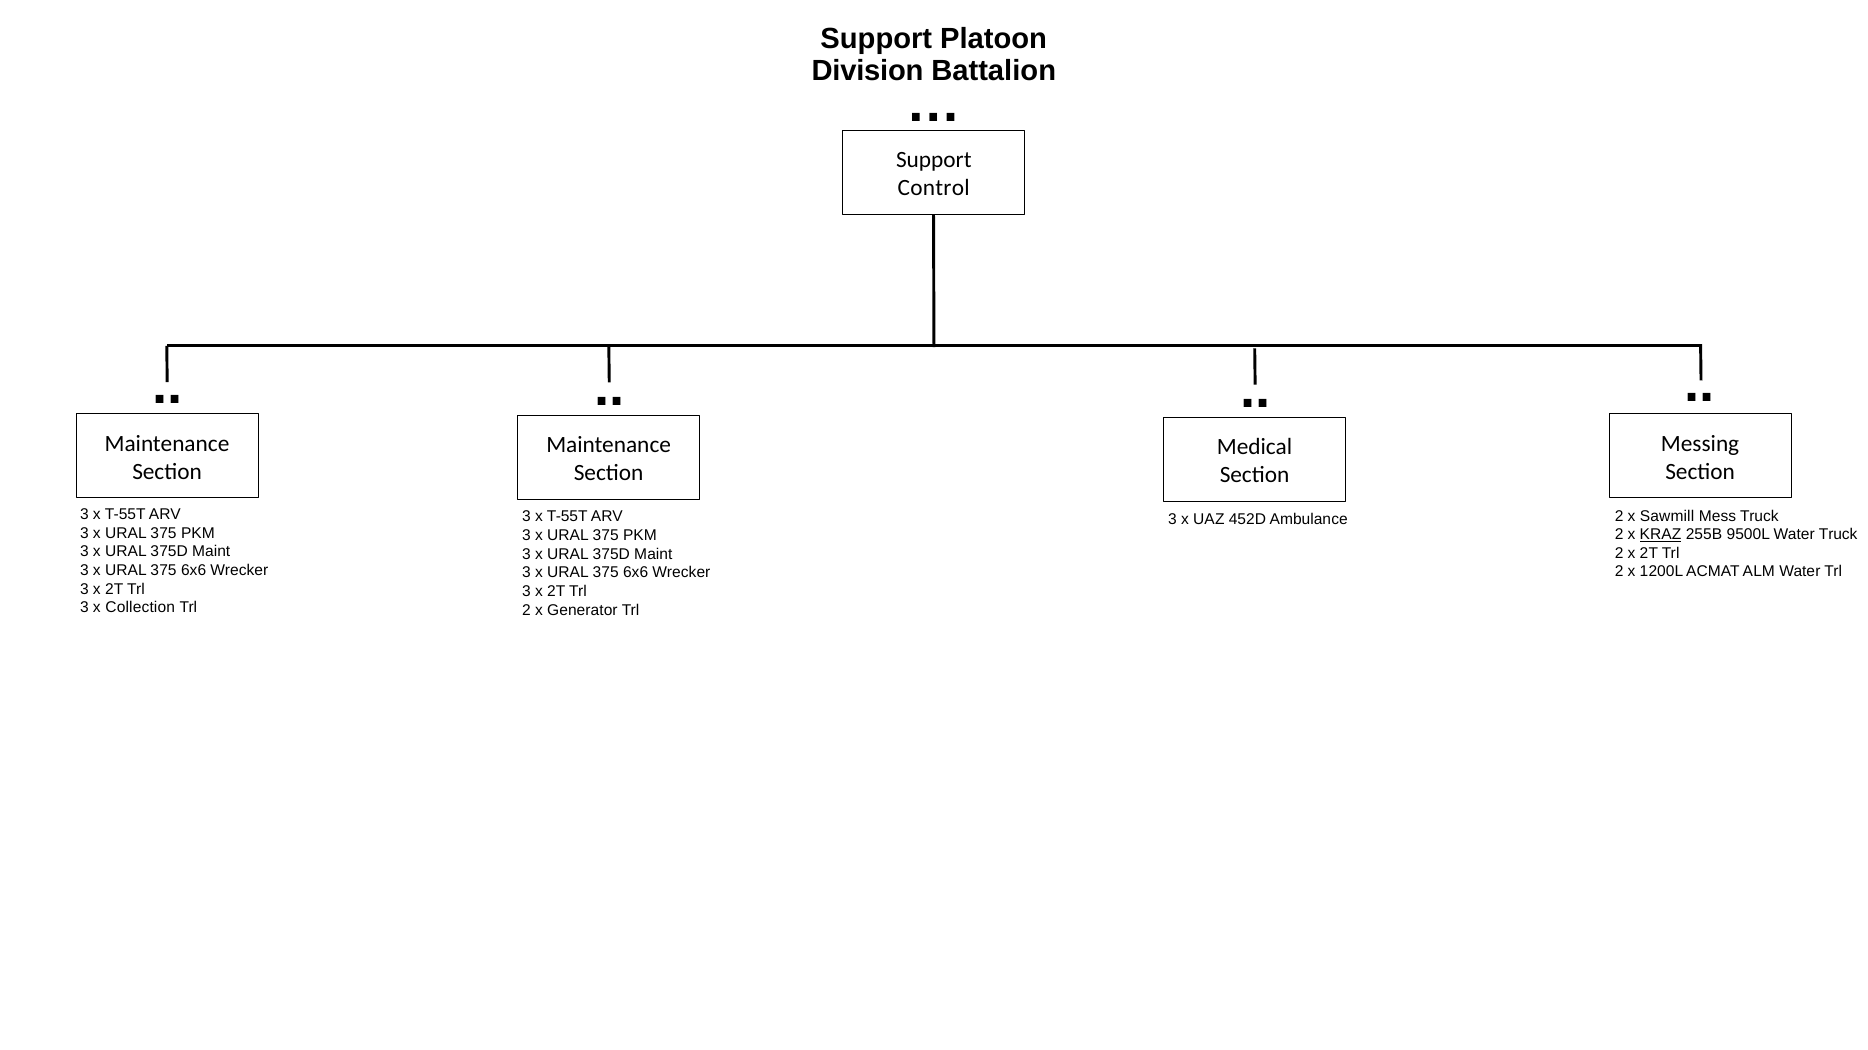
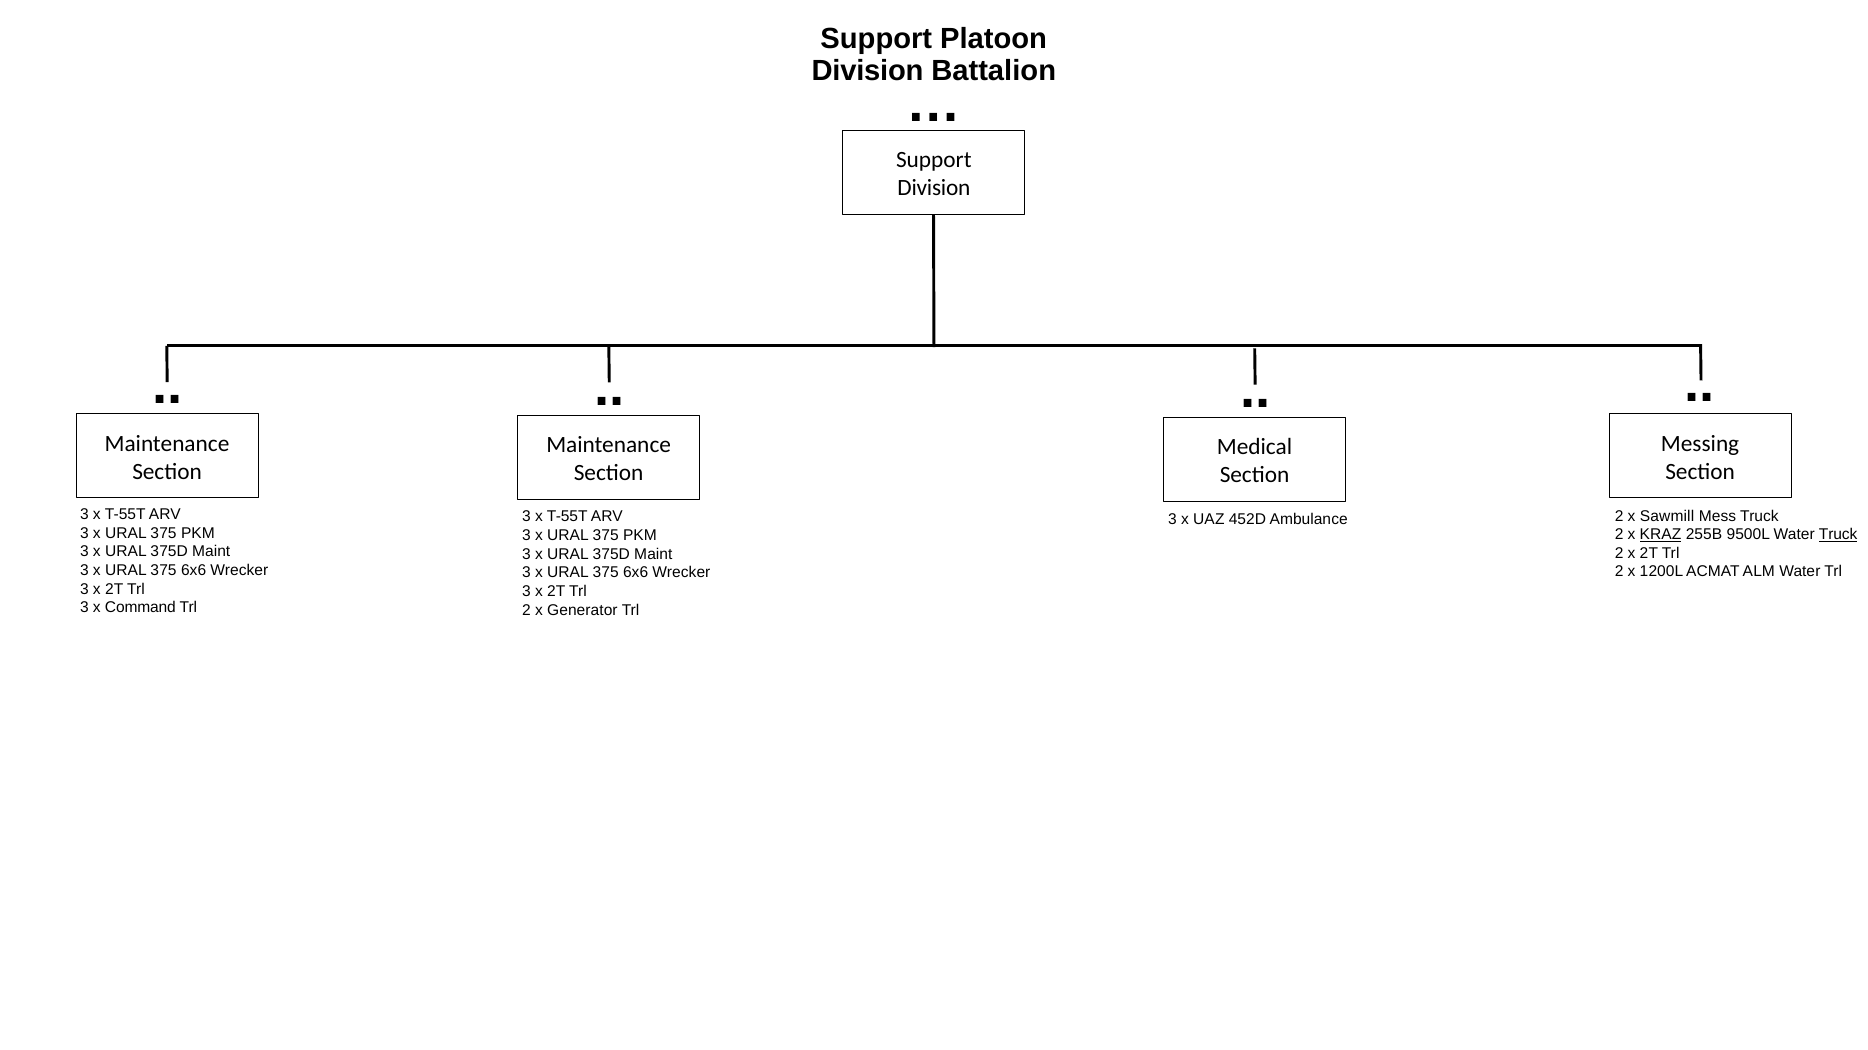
Control at (934, 188): Control -> Division
Truck at (1838, 535) underline: none -> present
Collection: Collection -> Command
